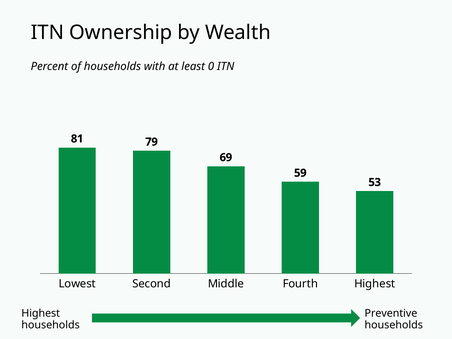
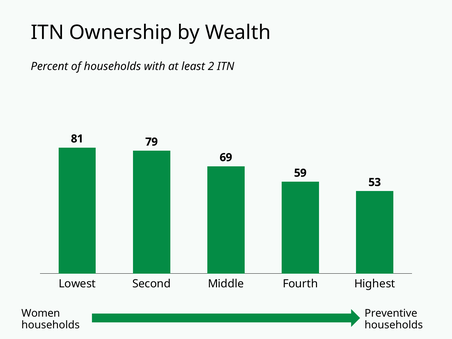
0: 0 -> 2
Highest at (41, 313): Highest -> Women
